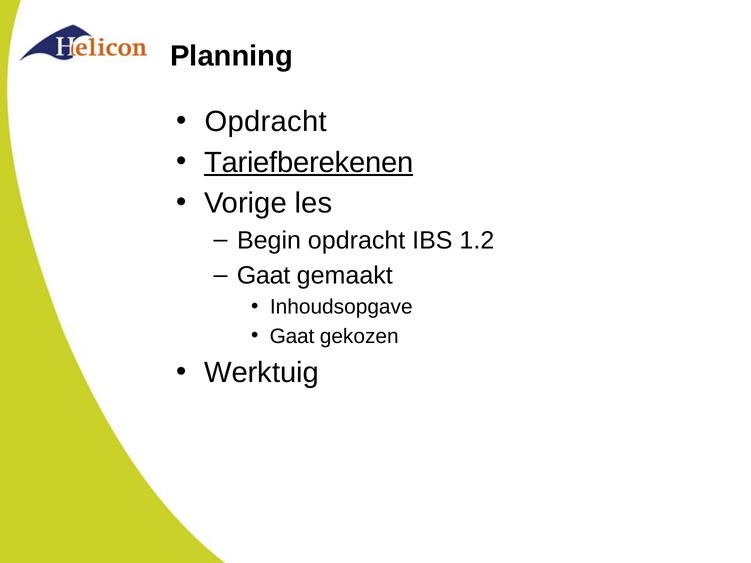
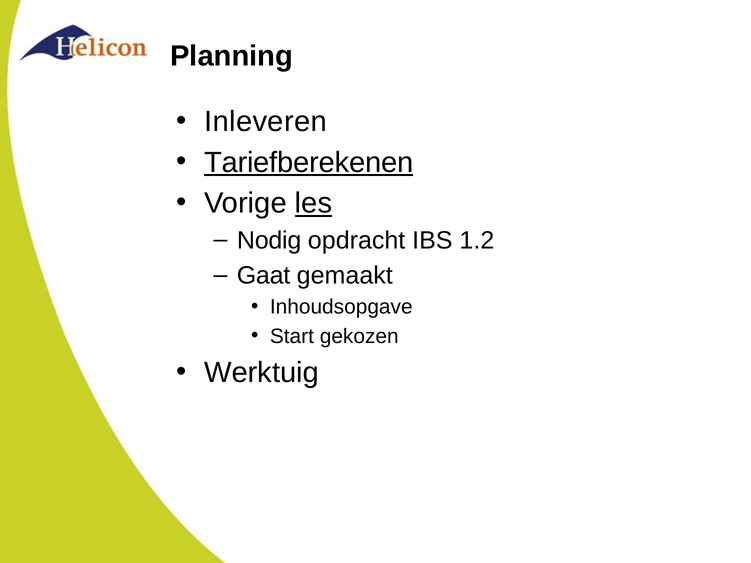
Opdracht at (266, 122): Opdracht -> Inleveren
les underline: none -> present
Begin: Begin -> Nodig
Gaat at (292, 336): Gaat -> Start
